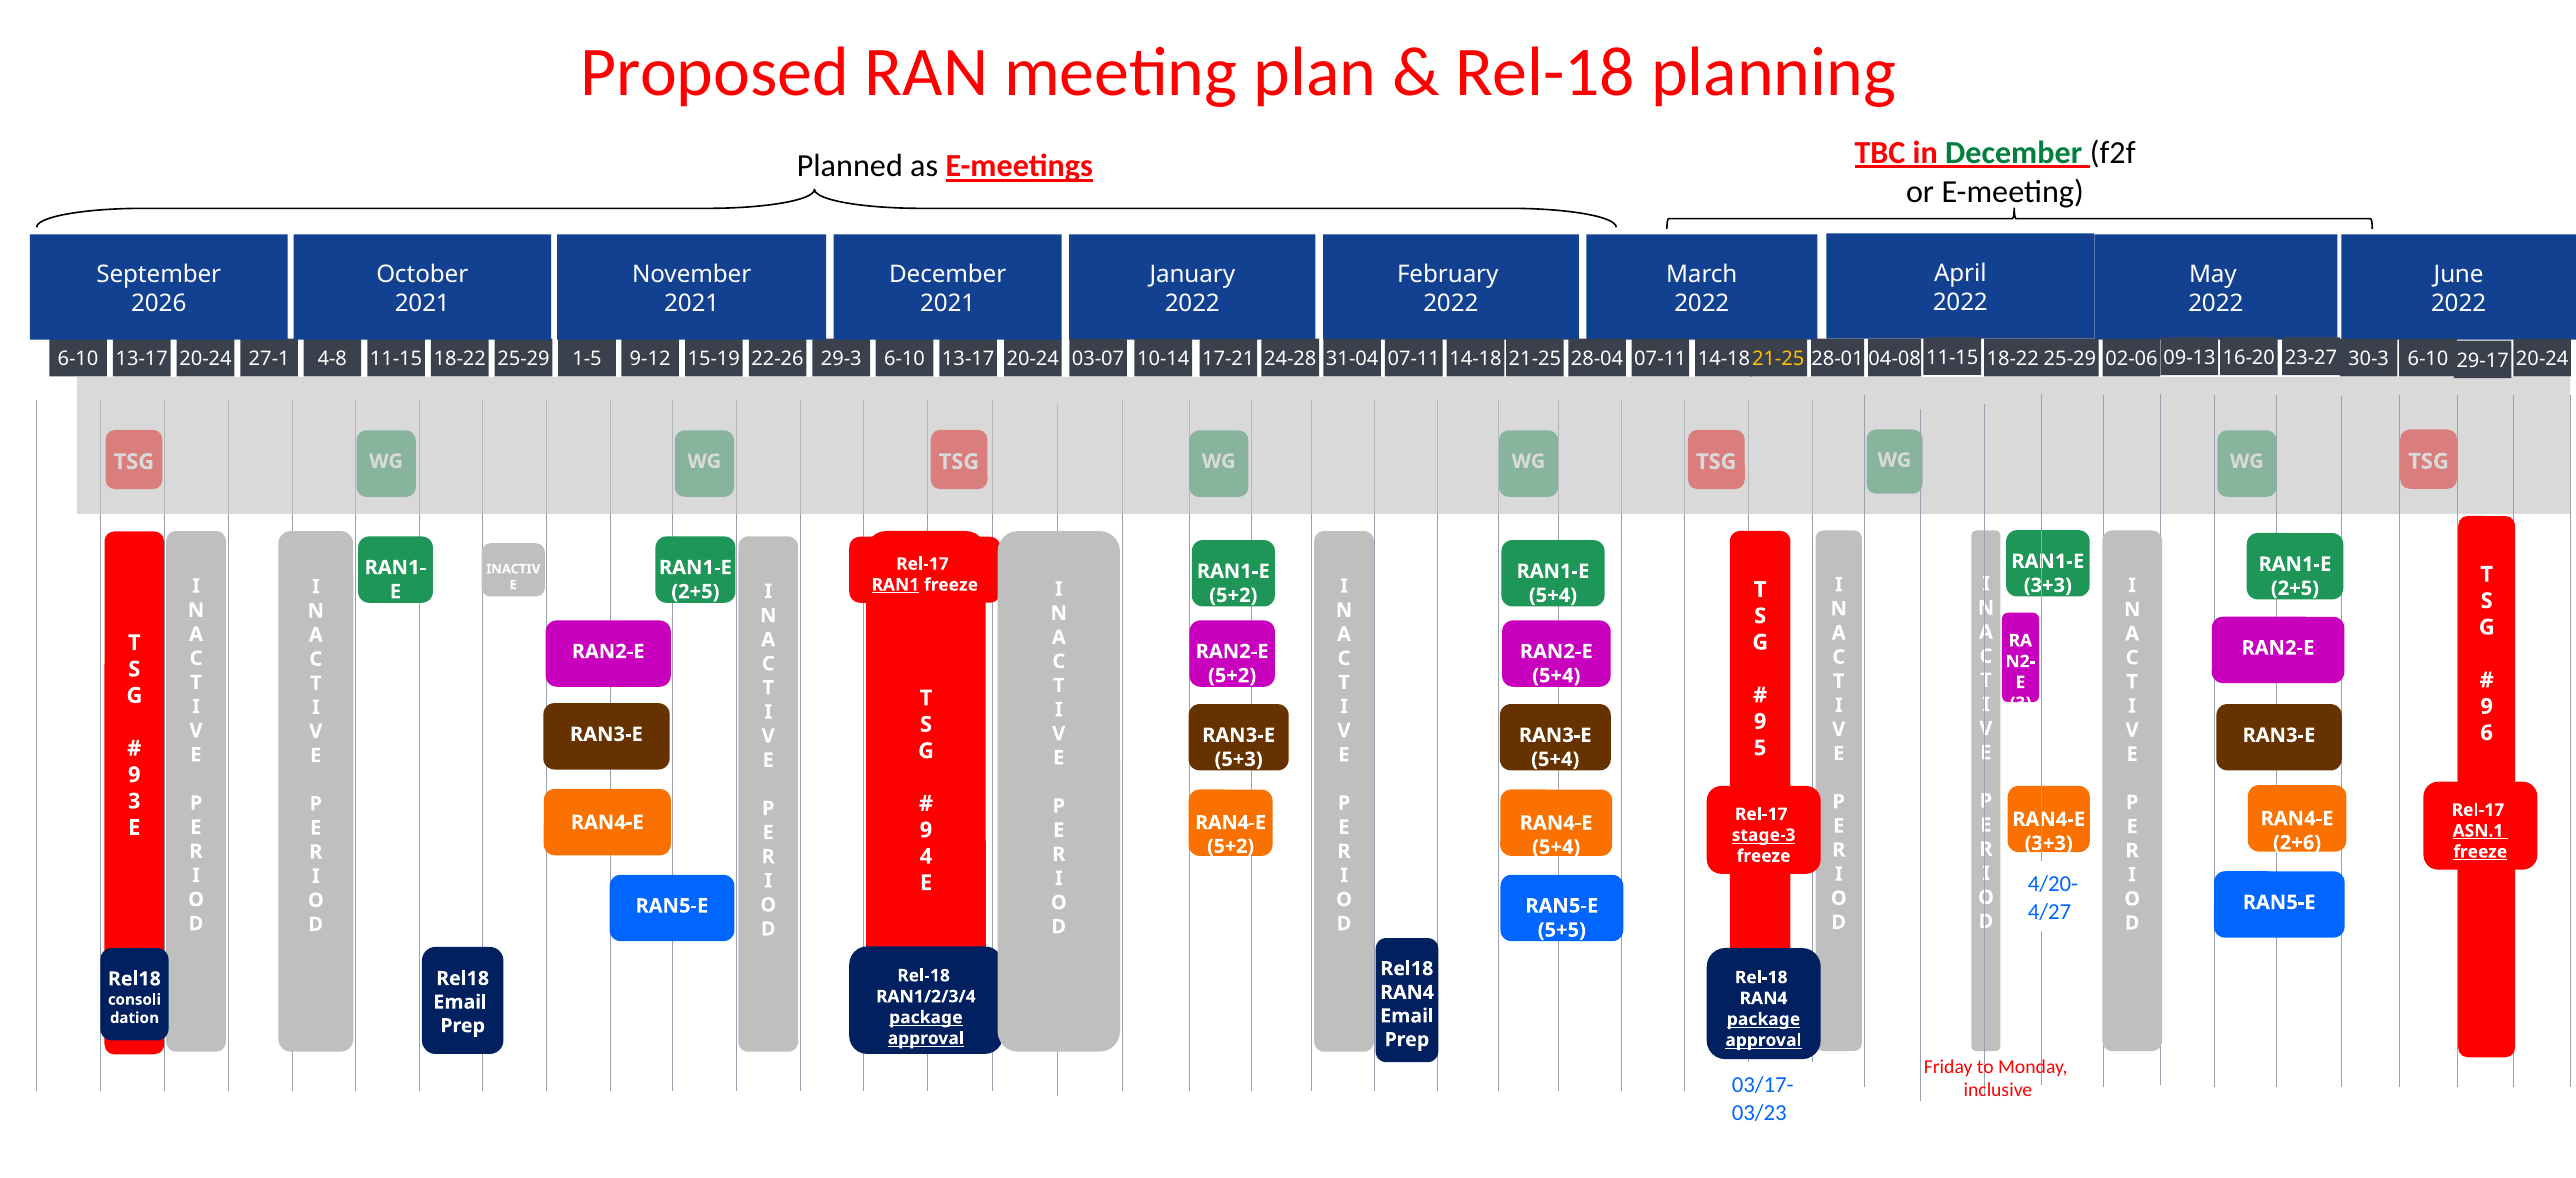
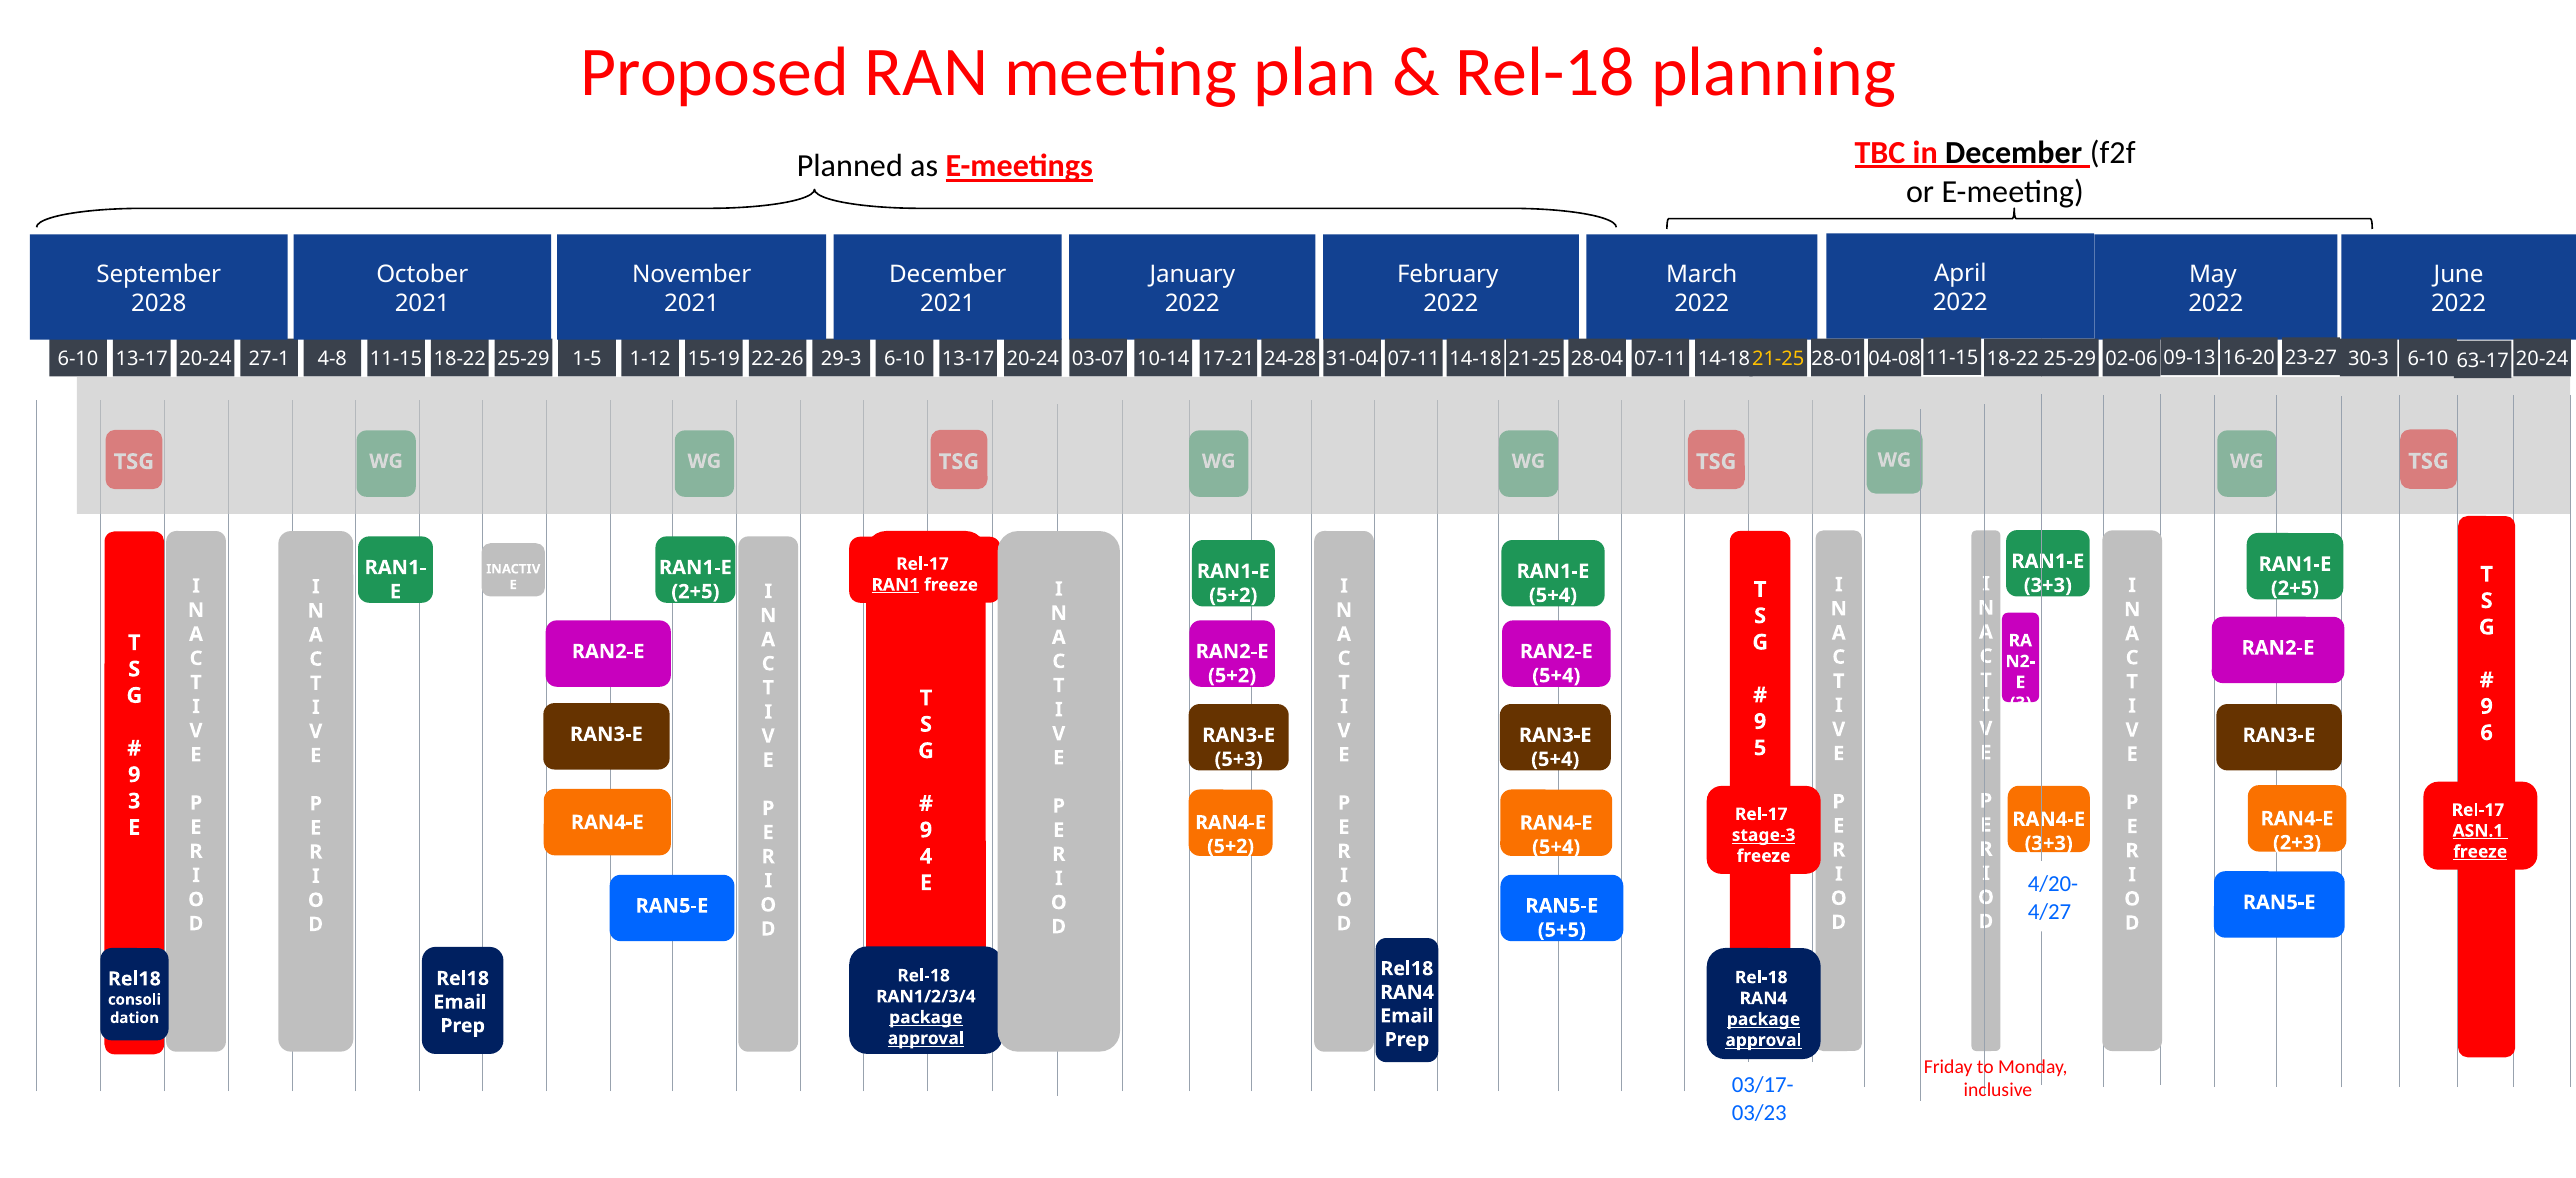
December at (2014, 153) colour: green -> black
2026: 2026 -> 2028
9-12: 9-12 -> 1-12
29-17: 29-17 -> 63-17
2+6: 2+6 -> 2+3
